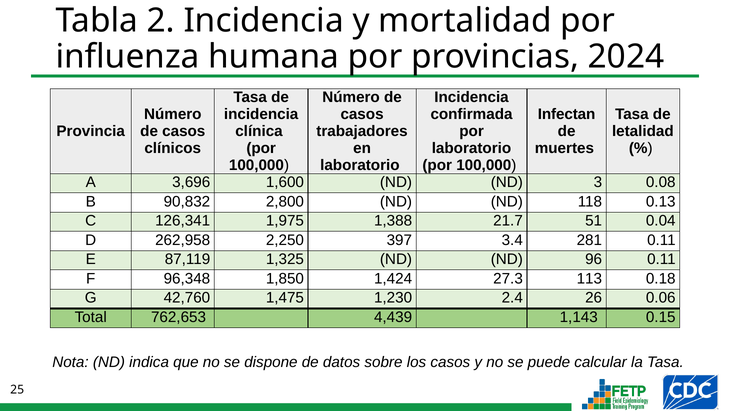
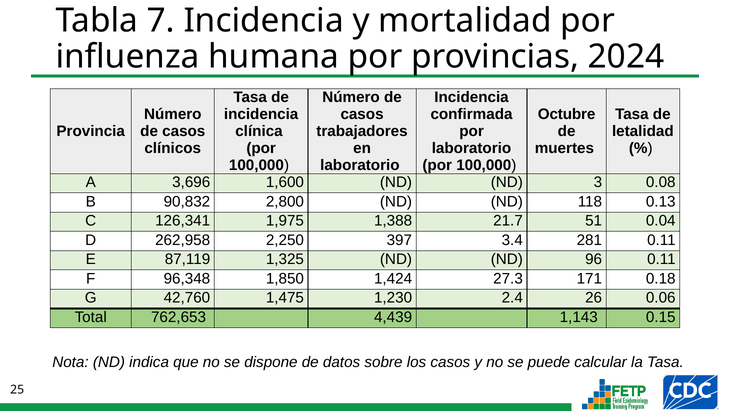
2: 2 -> 7
Infectan: Infectan -> Octubre
113: 113 -> 171
